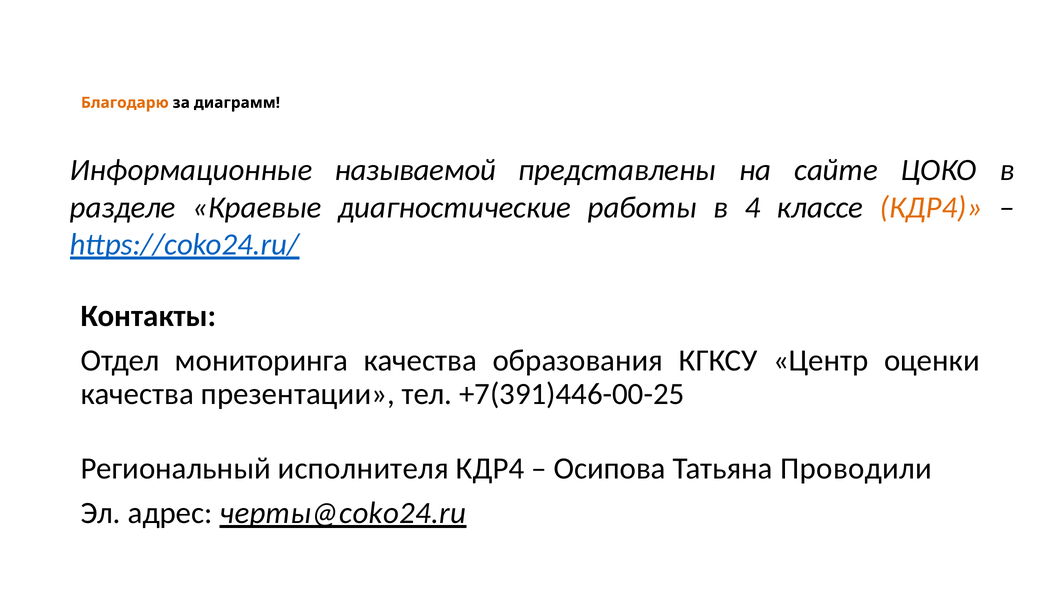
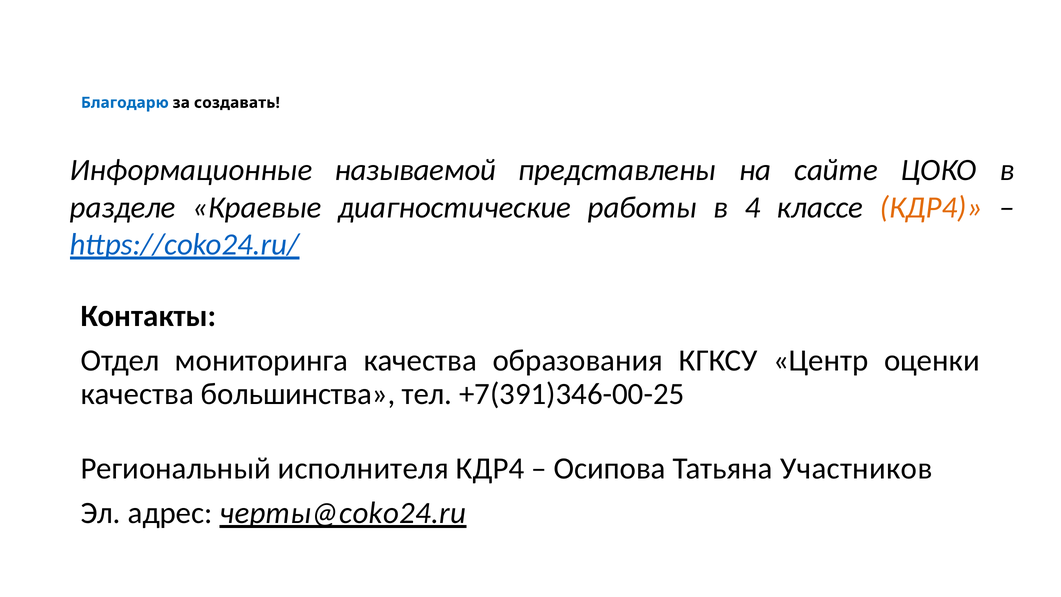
Благодарю colour: orange -> blue
диаграмм: диаграмм -> создавать
презентации: презентации -> большинства
+7(391)446-00-25: +7(391)446-00-25 -> +7(391)346-00-25
Проводили: Проводили -> Участников
